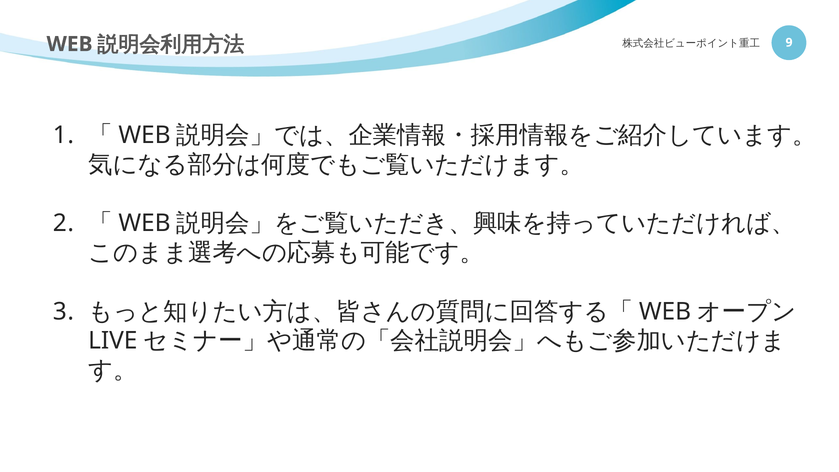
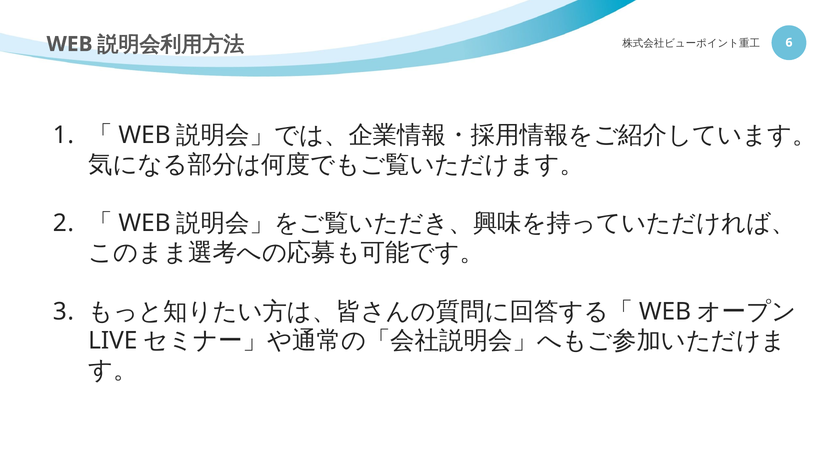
9: 9 -> 6
